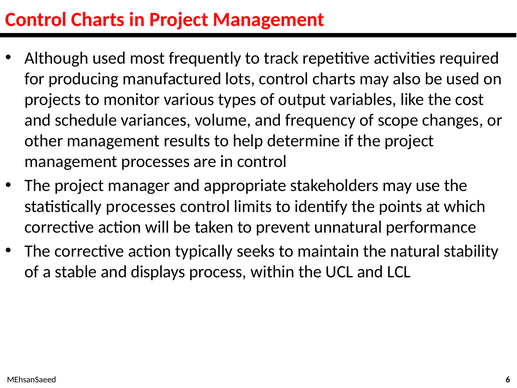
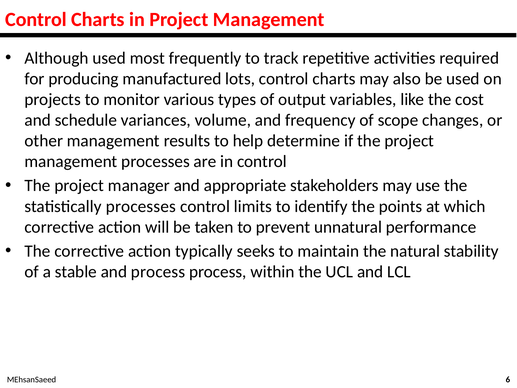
and displays: displays -> process
